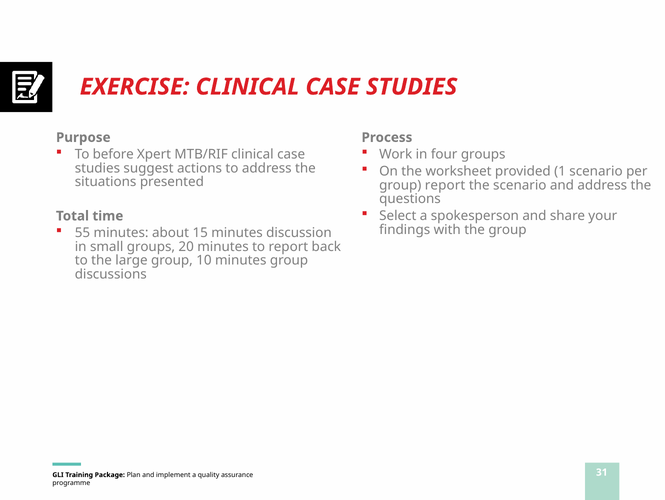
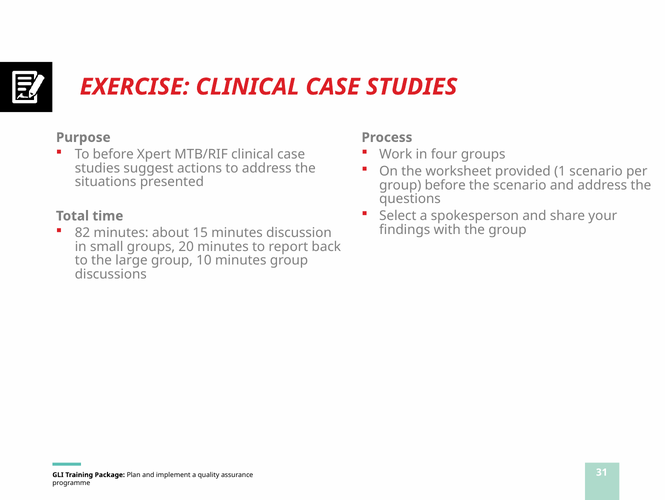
group report: report -> before
55: 55 -> 82
